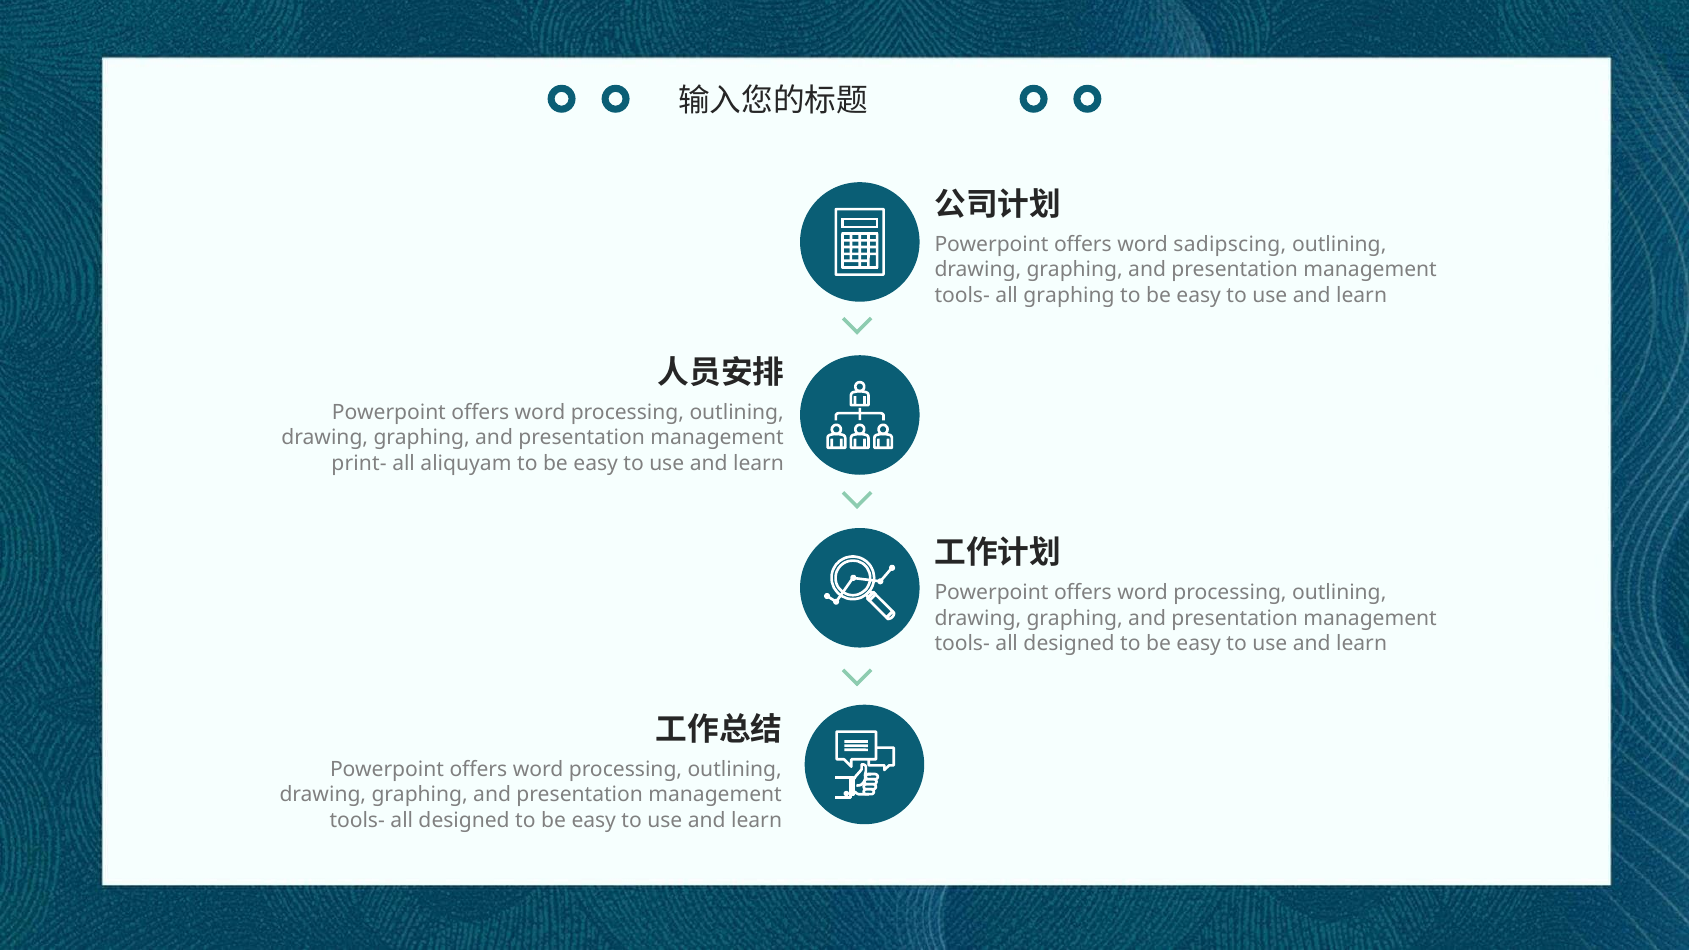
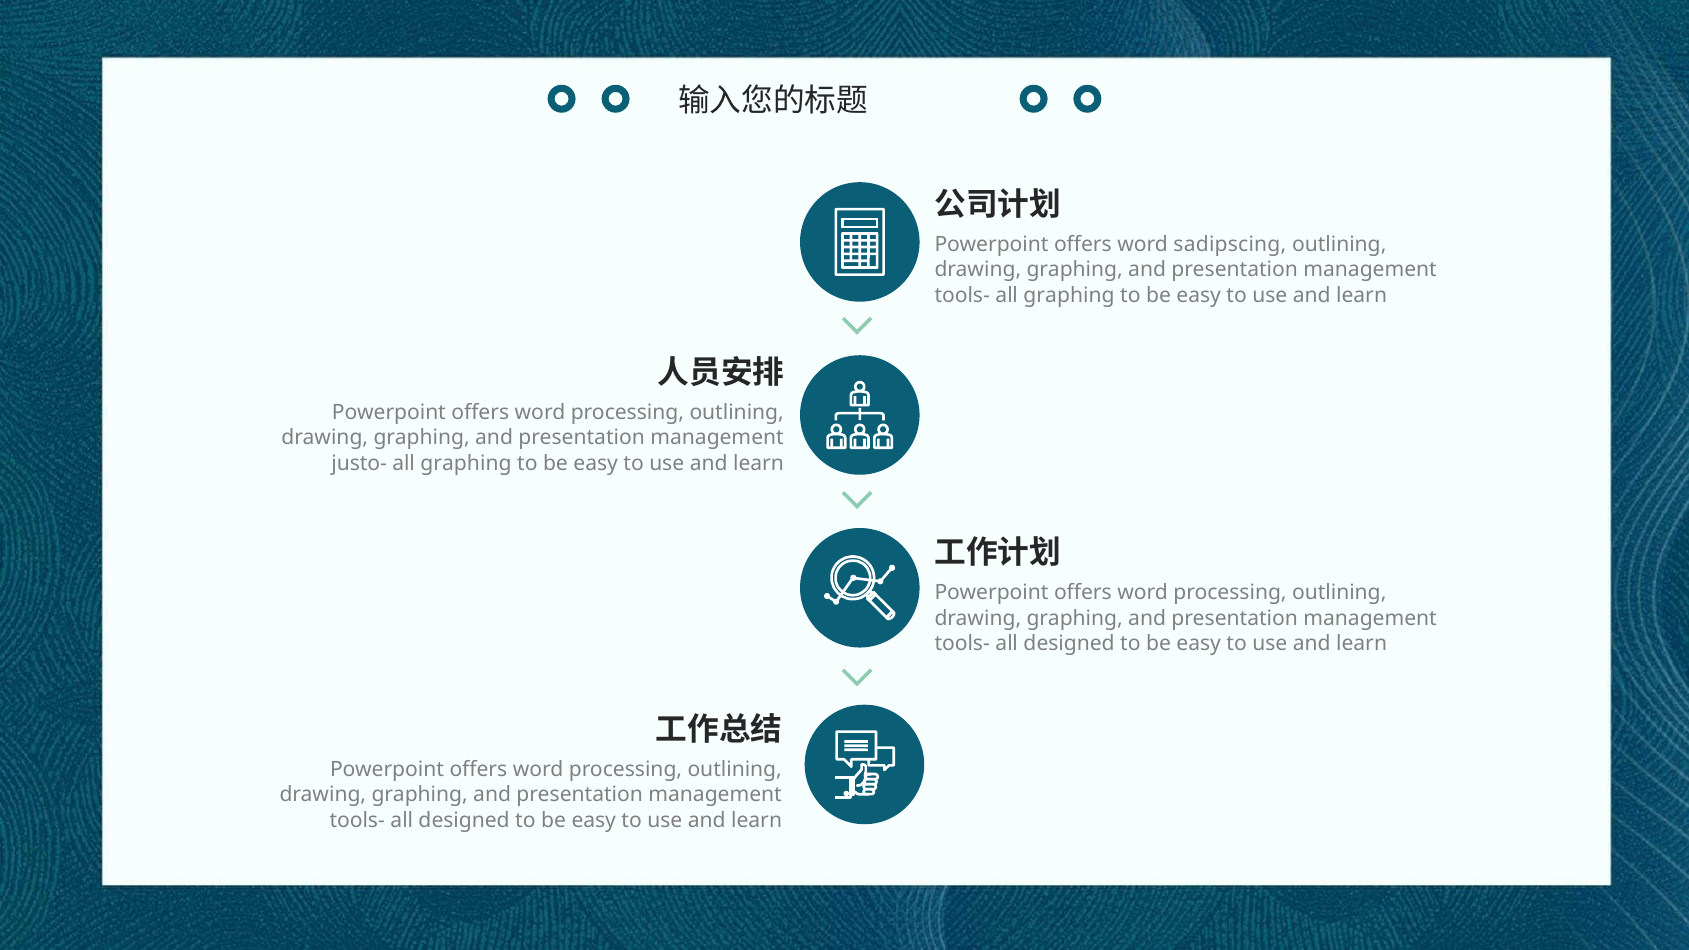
print-: print- -> justo-
aliquyam at (466, 463): aliquyam -> graphing
